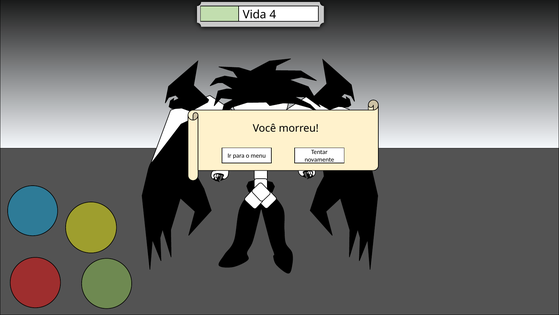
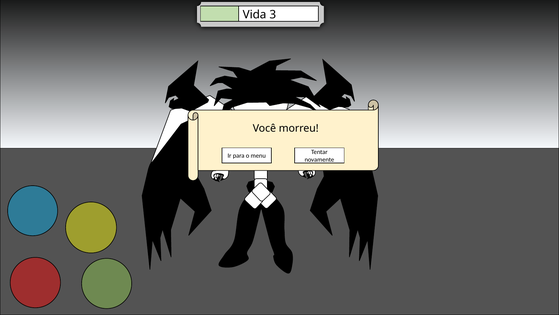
4: 4 -> 3
